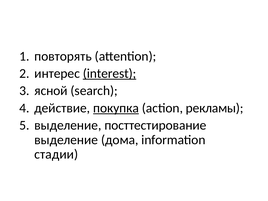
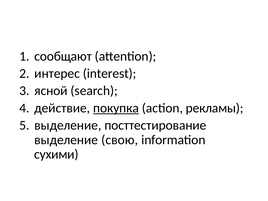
повторять: повторять -> сообщают
interest underline: present -> none
дома: дома -> свою
стадии: стадии -> сухими
